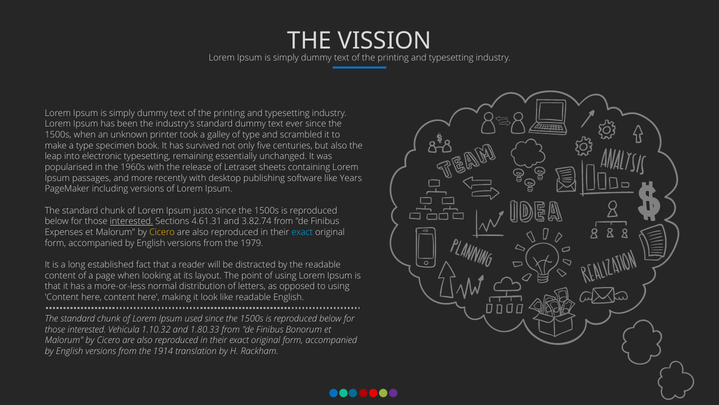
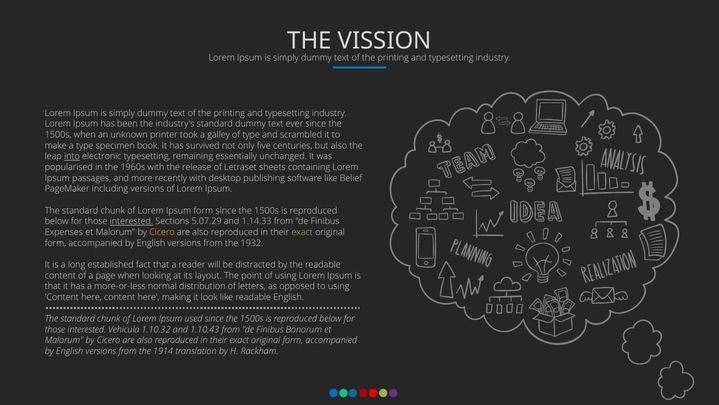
into underline: none -> present
Years: Years -> Belief
Ipsum justo: justo -> form
4.61.31: 4.61.31 -> 5.07.29
3.82.74: 3.82.74 -> 1.14.33
exact at (302, 232) colour: light blue -> light green
1979: 1979 -> 1932
1.80.33: 1.80.33 -> 1.10.43
